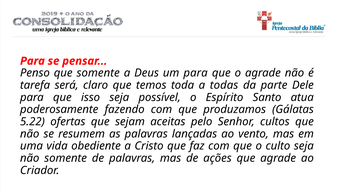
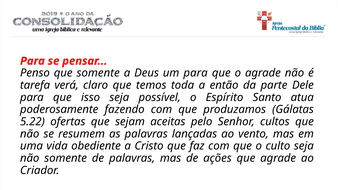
será: será -> verá
todas: todas -> então
